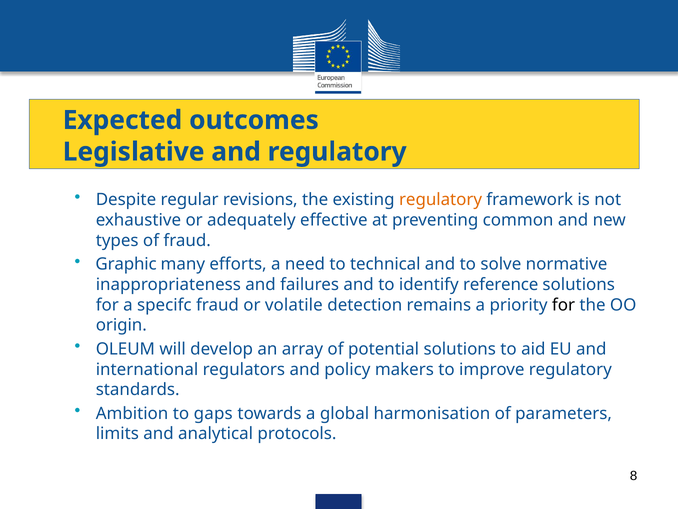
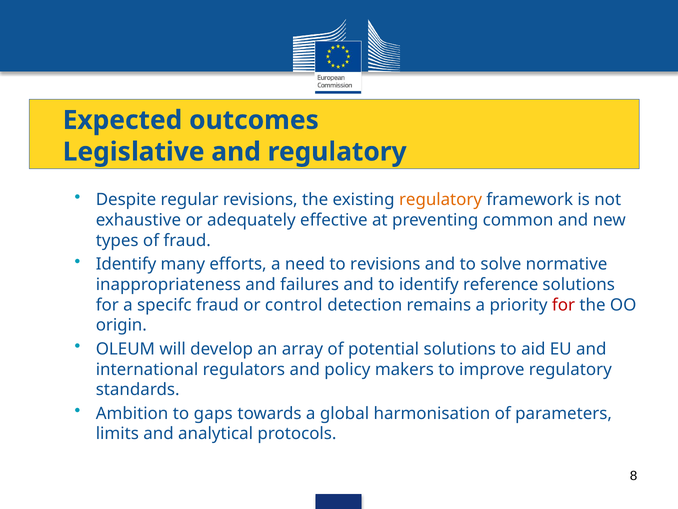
Graphic at (126, 264): Graphic -> Identify
to technical: technical -> revisions
volatile: volatile -> control
for at (564, 305) colour: black -> red
